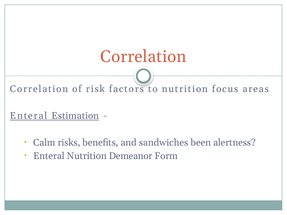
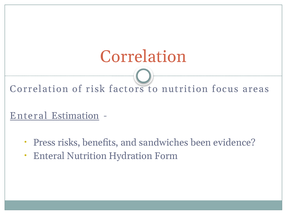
Calm: Calm -> Press
alertness: alertness -> evidence
Demeanor: Demeanor -> Hydration
